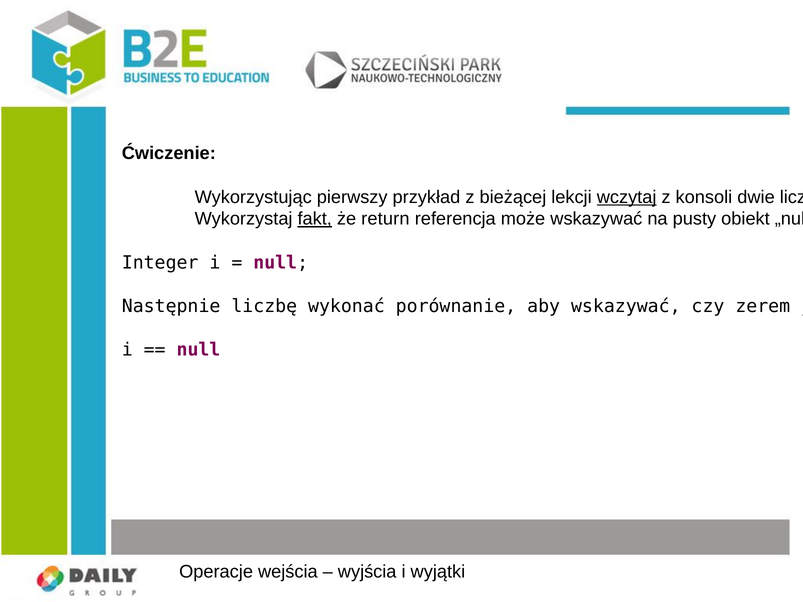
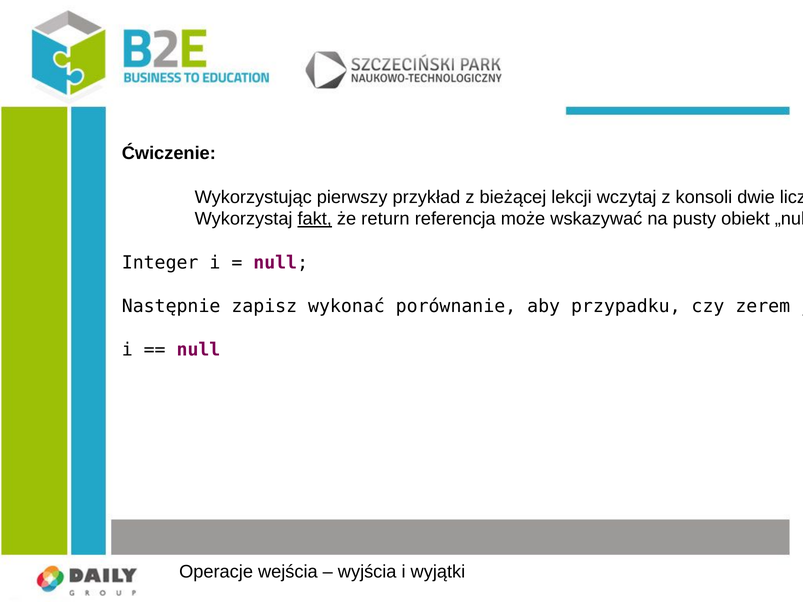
wczytaj underline: present -> none
liczbę: liczbę -> zapisz
aby wskazywać: wskazywać -> przypadku
